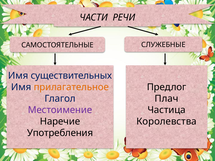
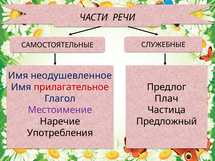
существительных: существительных -> неодушевленное
прилагательное colour: orange -> red
Королевства: Королевства -> Предложный
